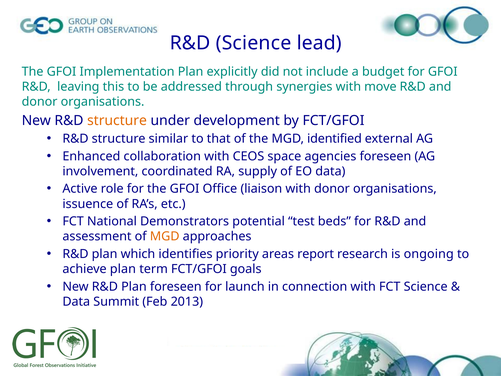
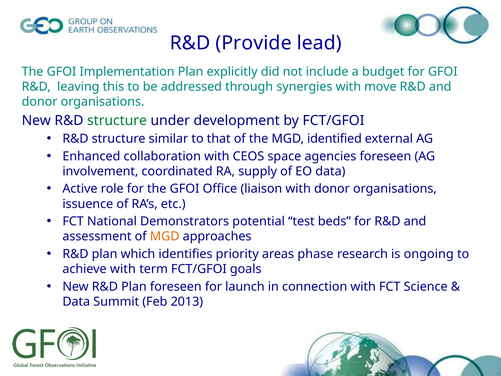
R&D Science: Science -> Provide
structure at (117, 120) colour: orange -> green
report: report -> phase
achieve plan: plan -> with
